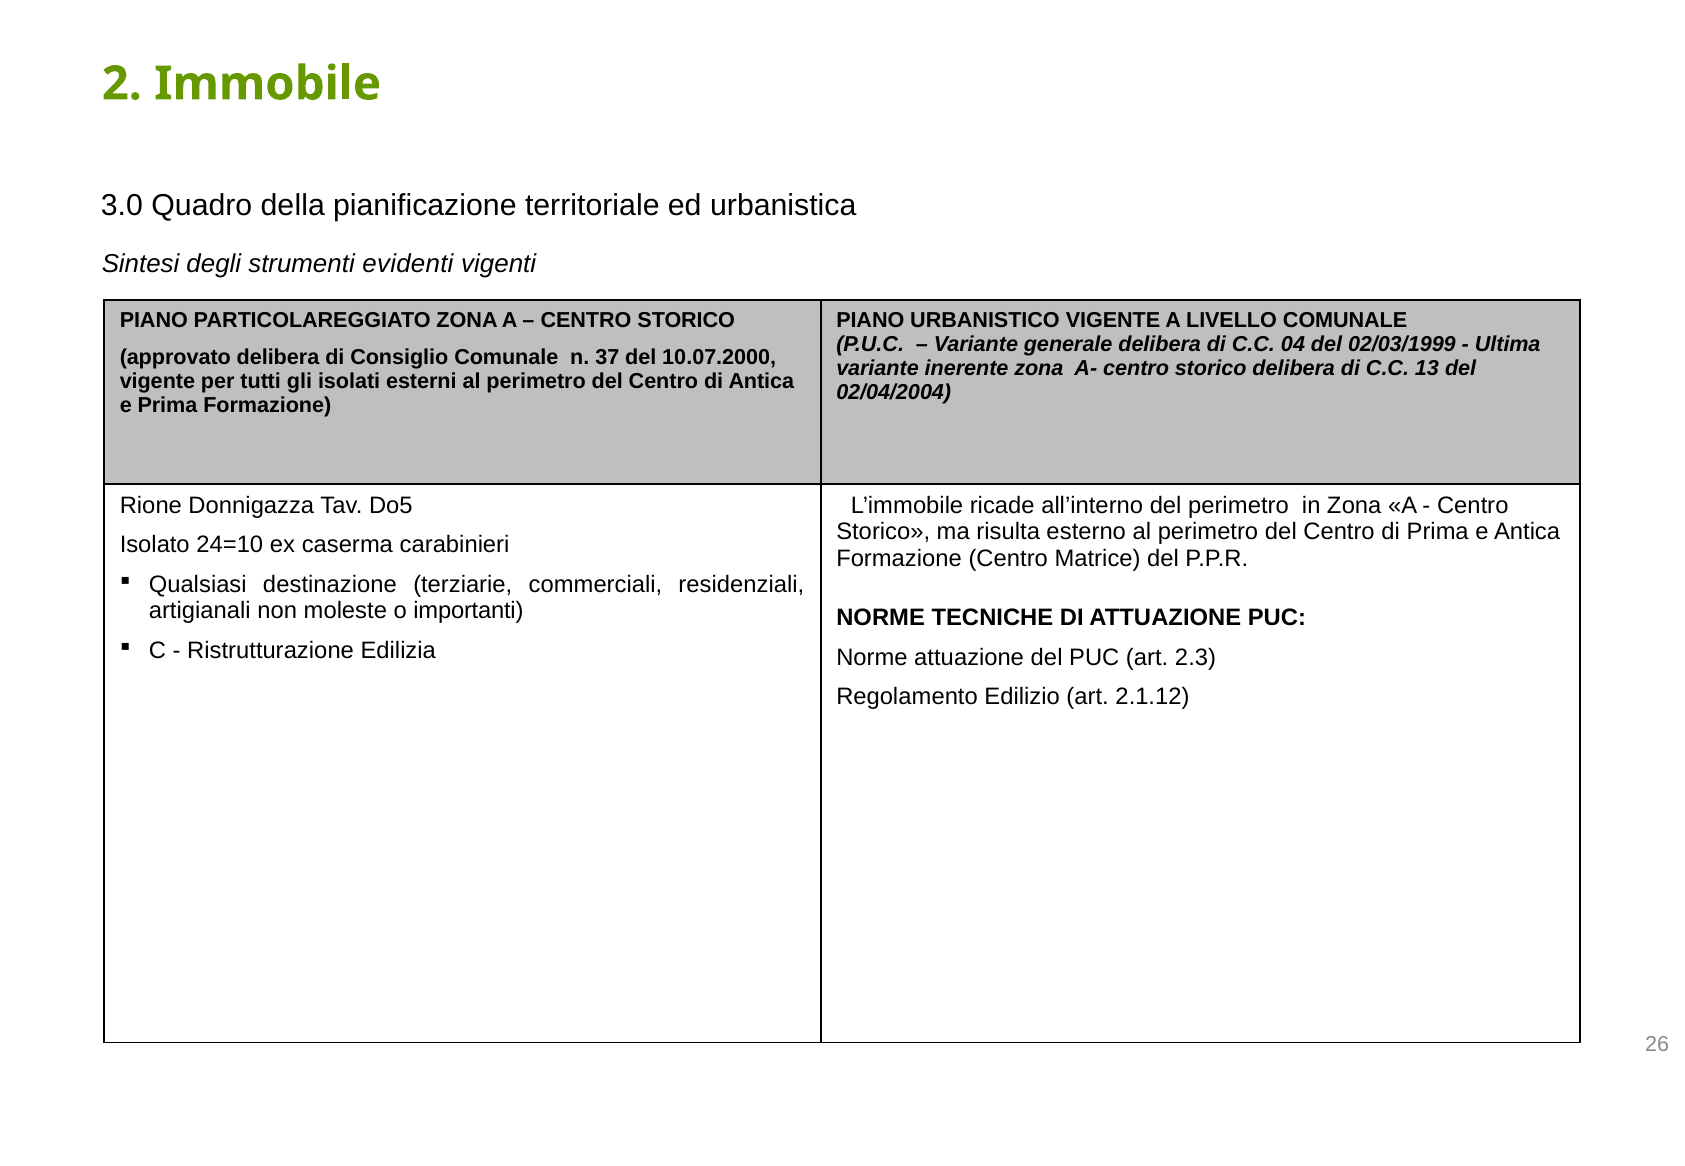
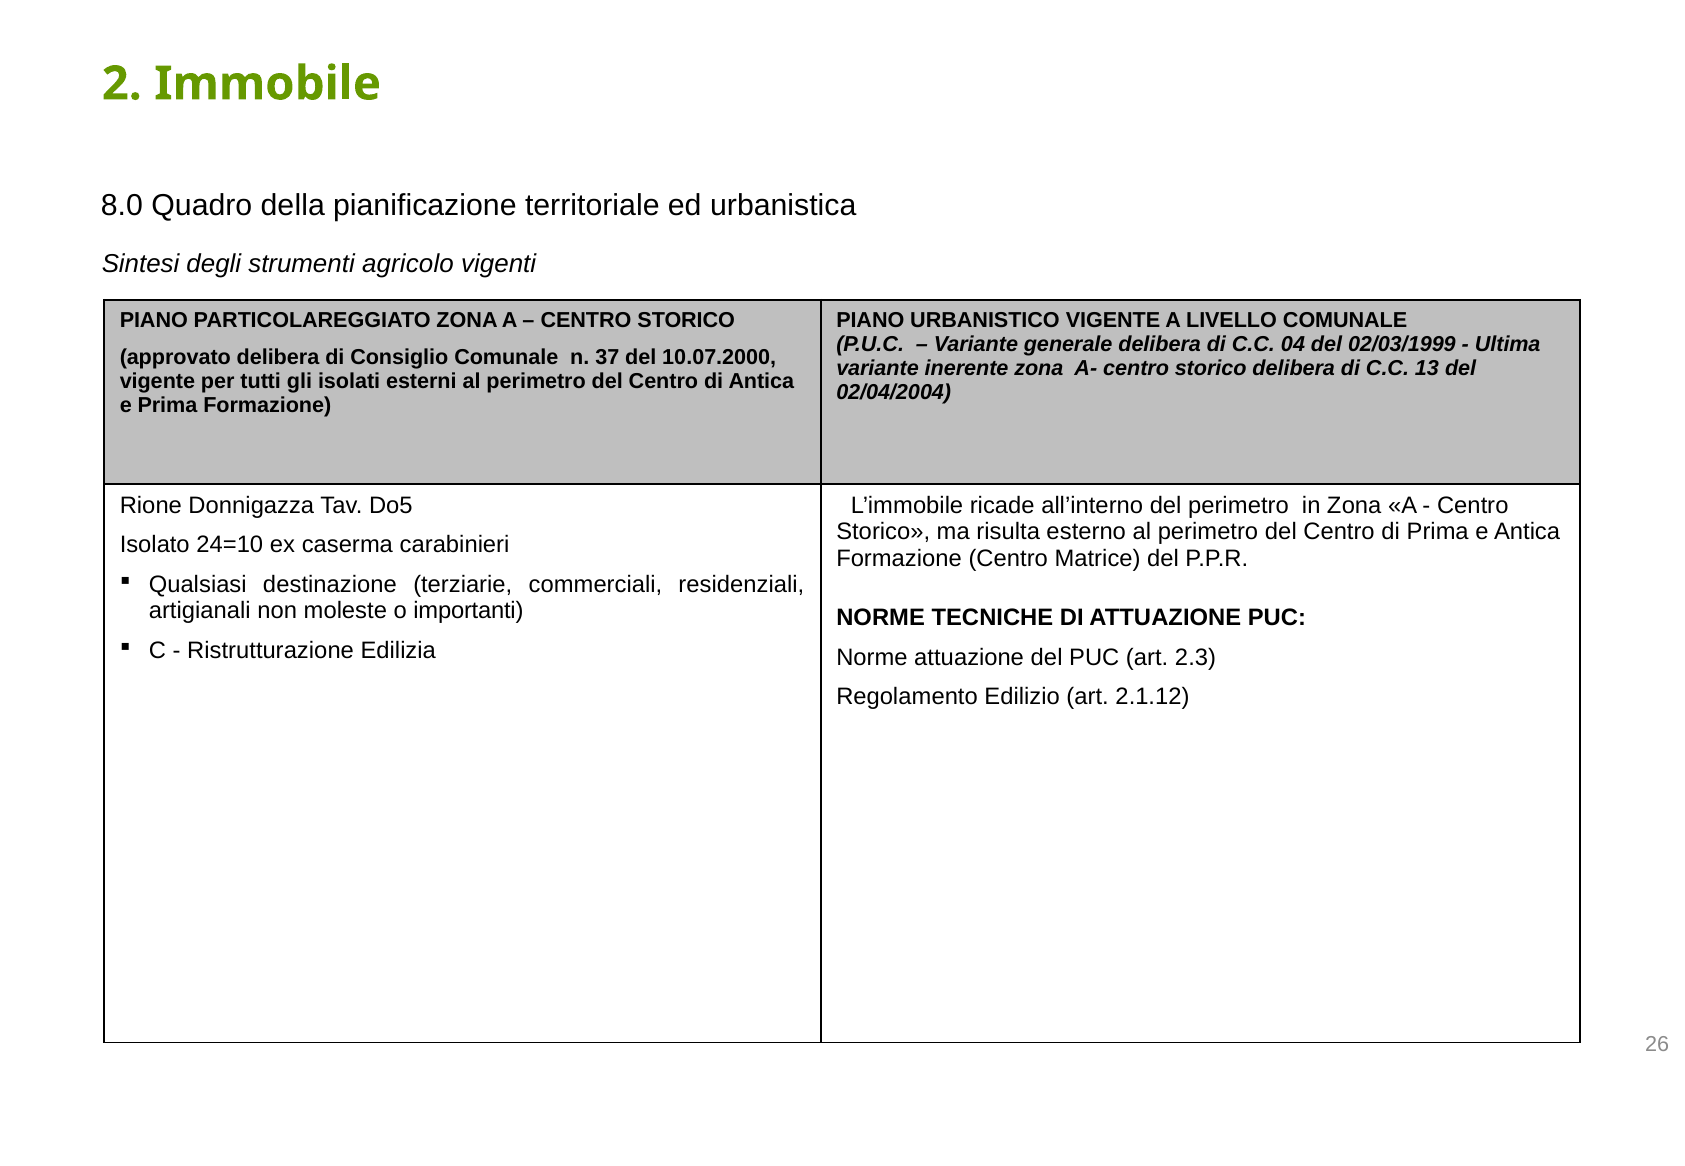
3.0: 3.0 -> 8.0
evidenti: evidenti -> agricolo
